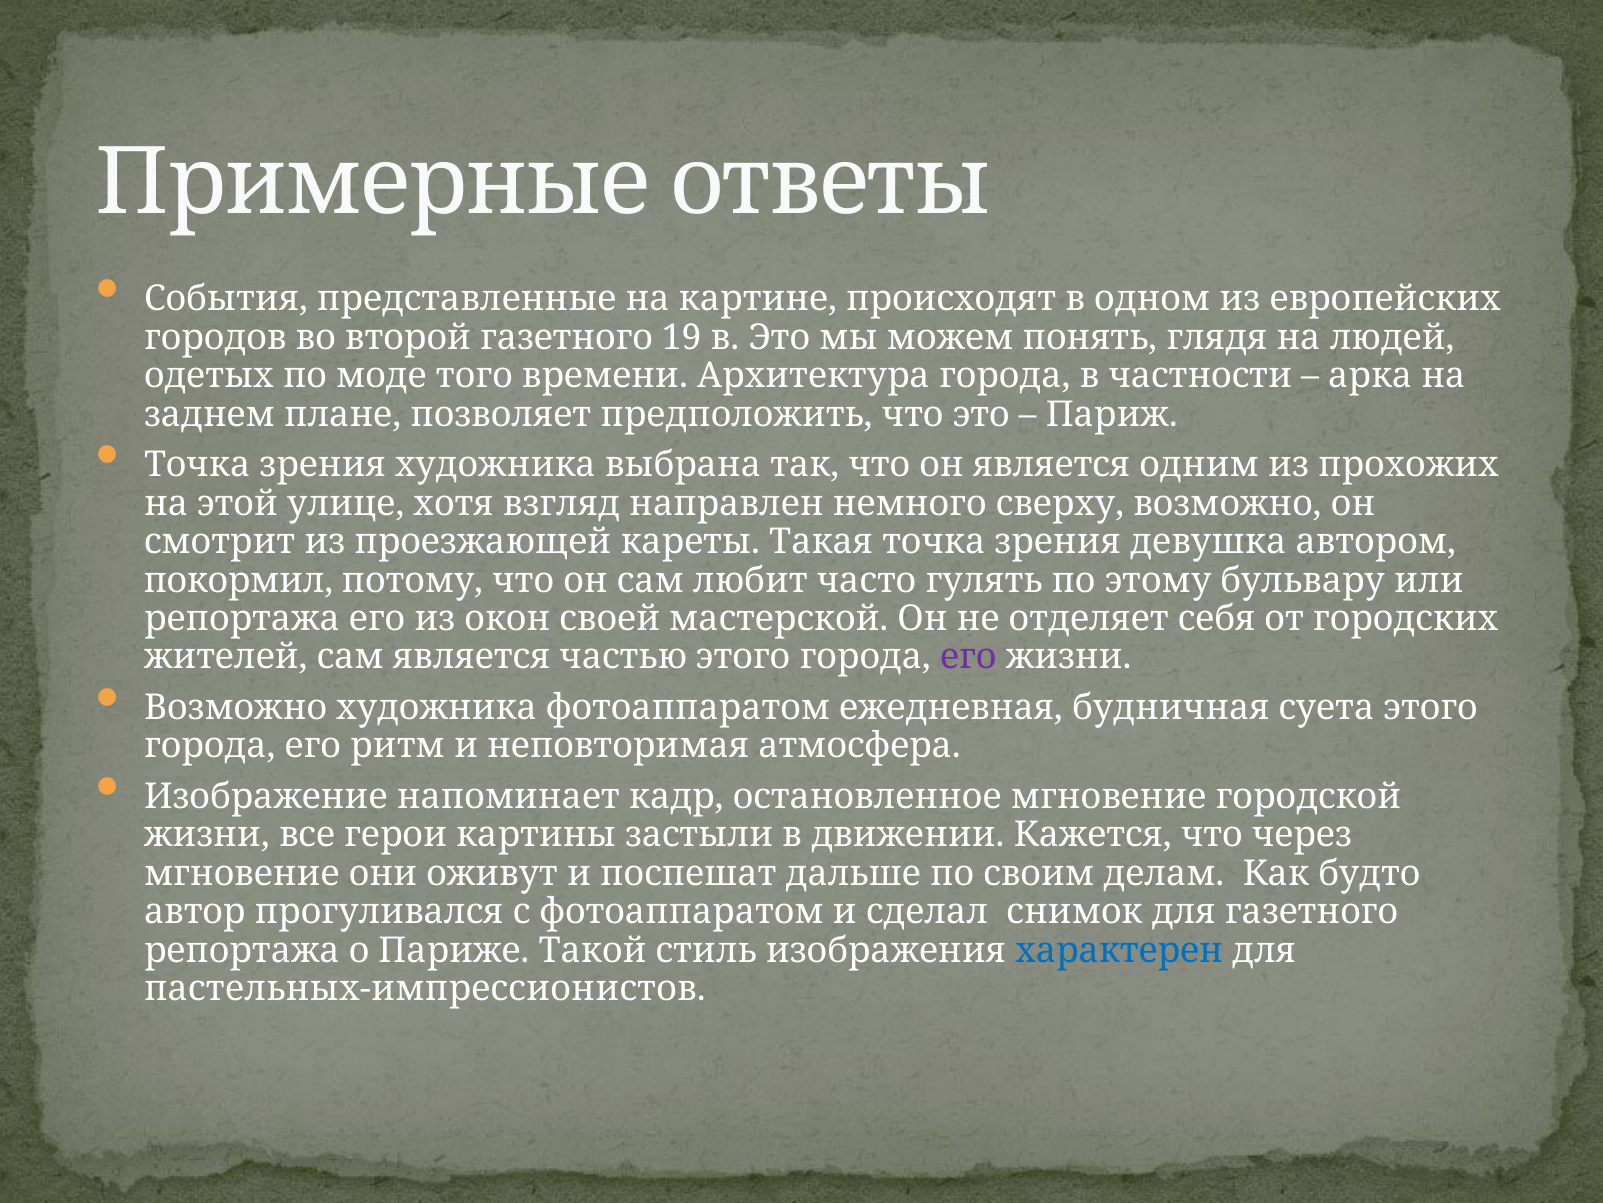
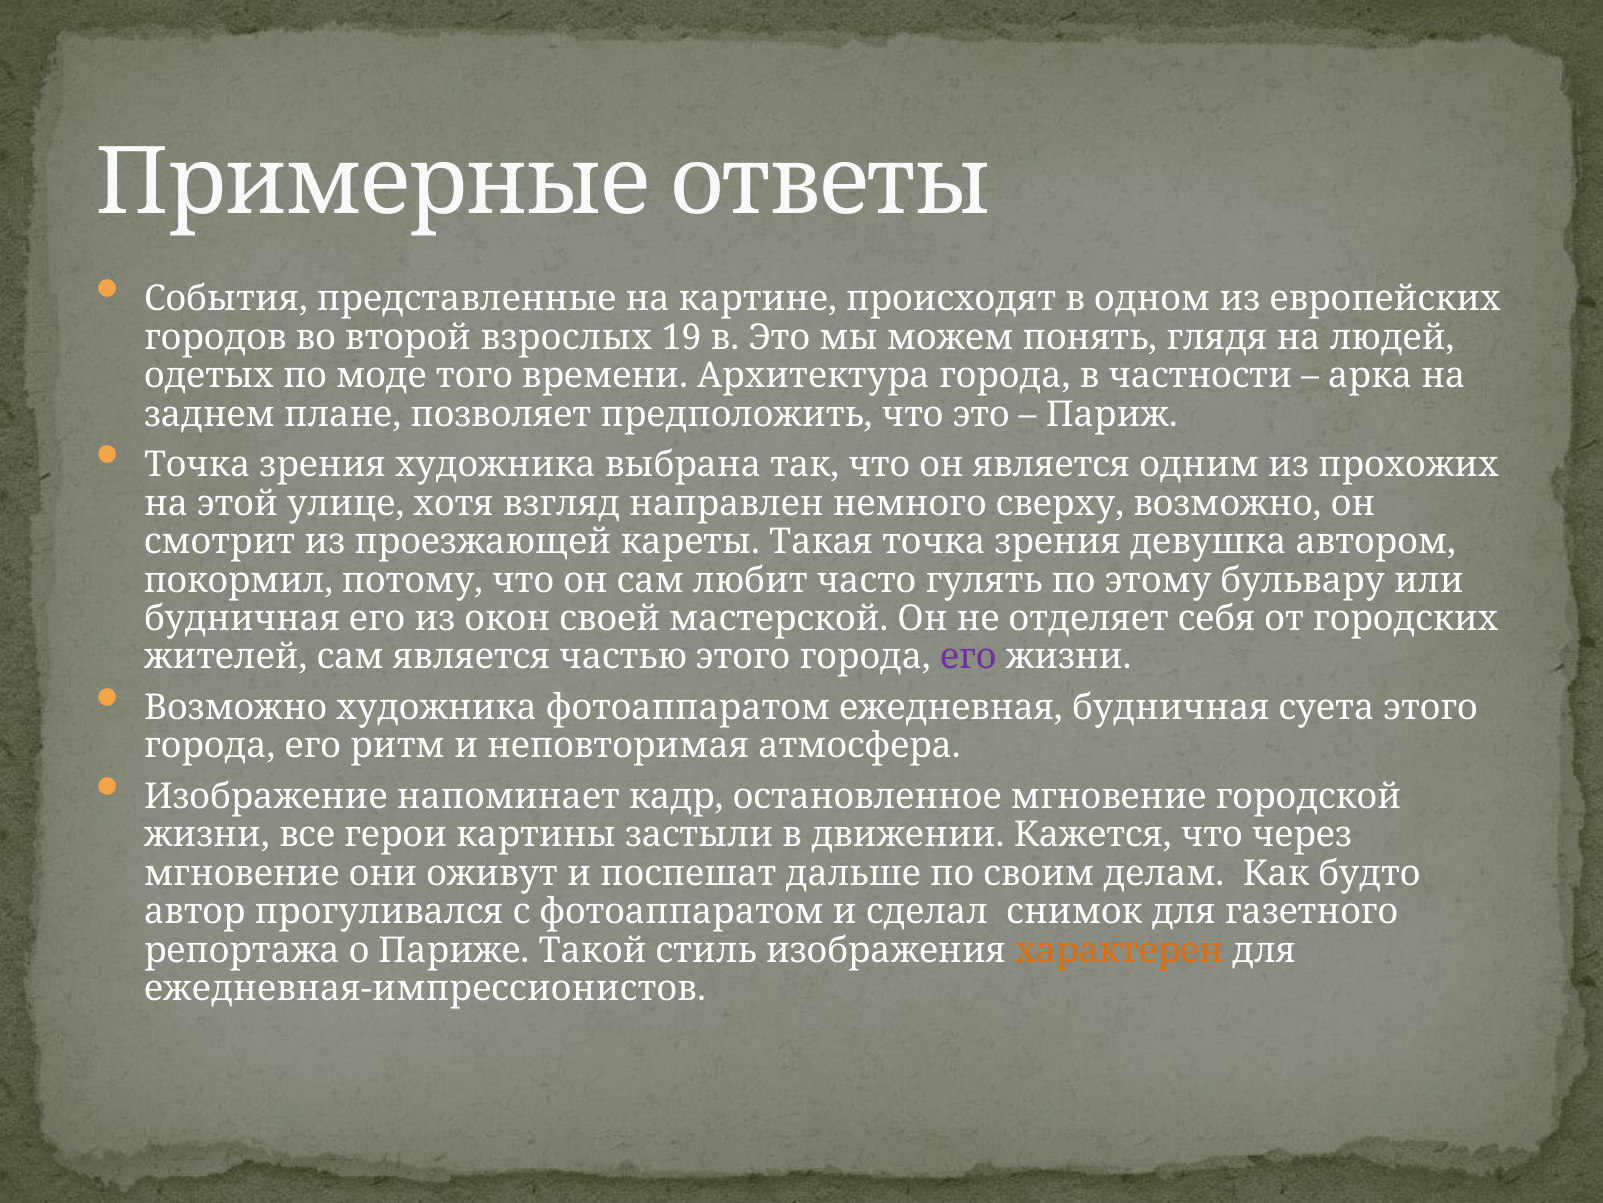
второй газетного: газетного -> взрослых
репортажа at (242, 618): репортажа -> будничная
характерен colour: blue -> orange
пастельных-импрессионистов: пастельных-импрессионистов -> ежедневная-импрессионистов
